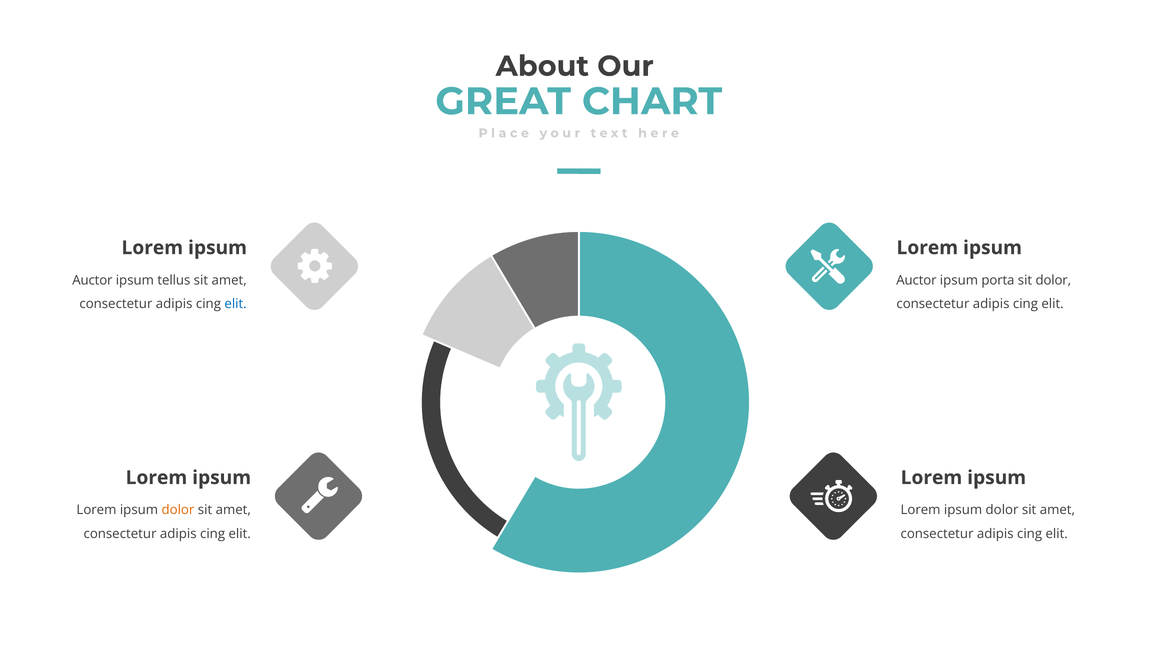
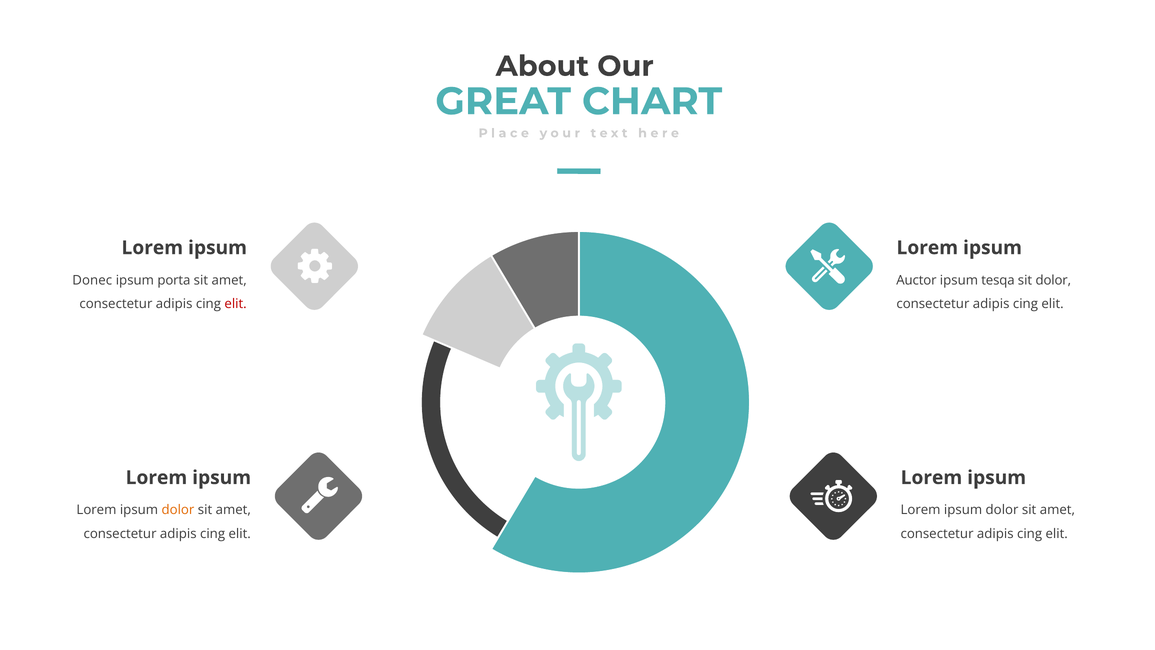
Auctor at (92, 280): Auctor -> Donec
tellus: tellus -> porta
porta: porta -> tesqa
elit at (236, 304) colour: blue -> red
